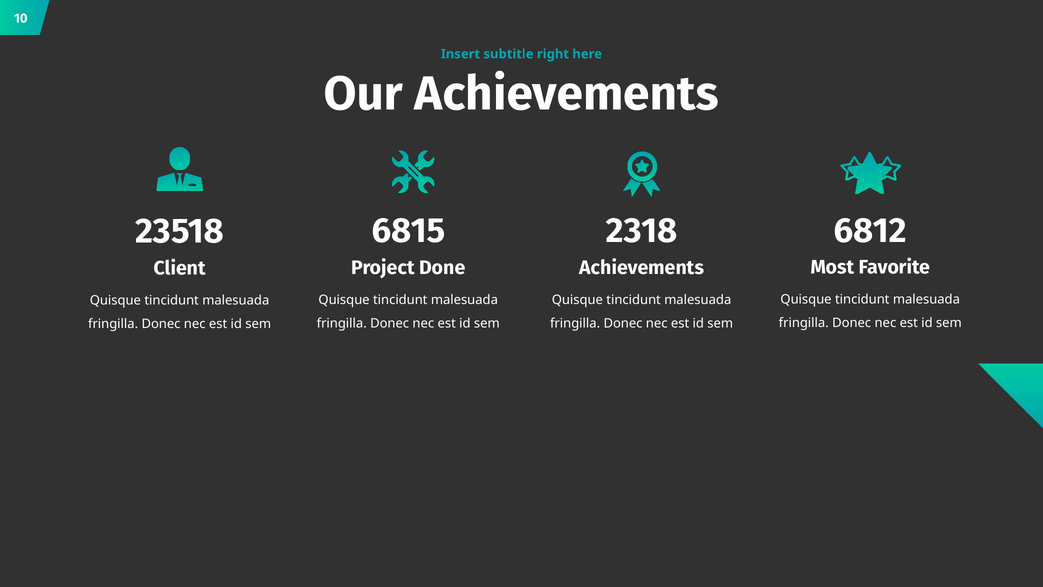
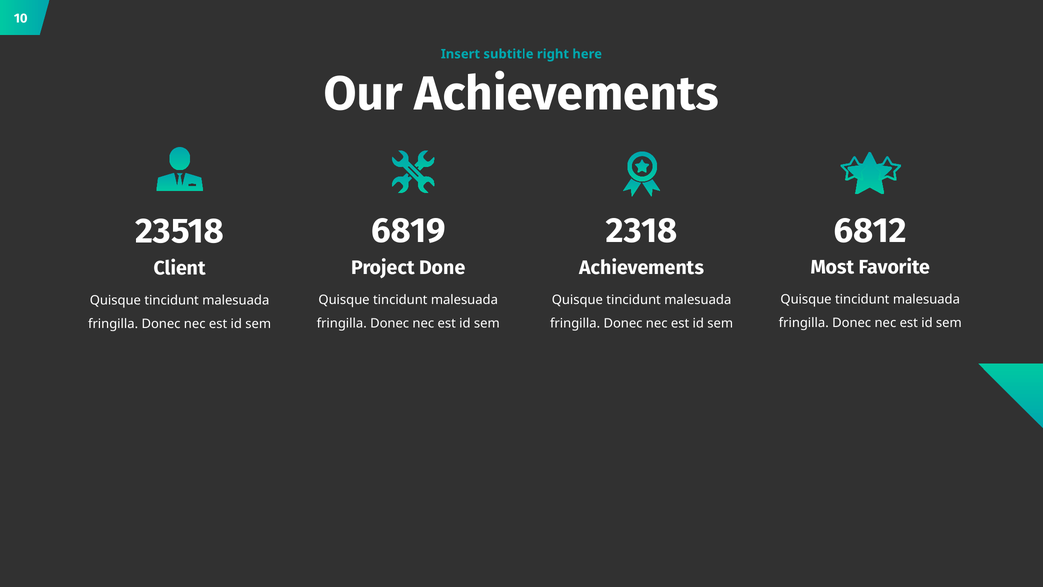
6815: 6815 -> 6819
